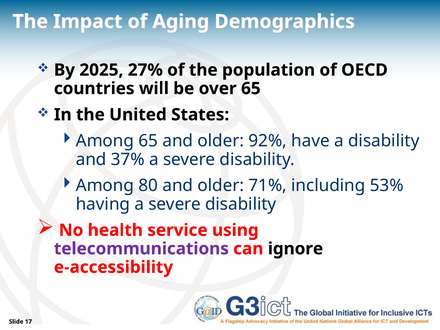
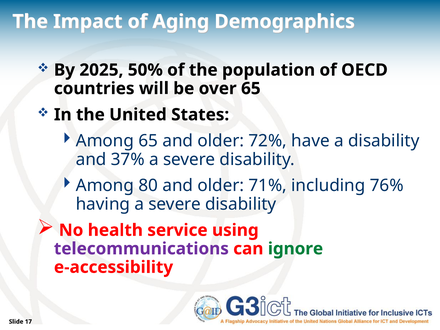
27%: 27% -> 50%
92%: 92% -> 72%
53%: 53% -> 76%
ignore colour: black -> green
